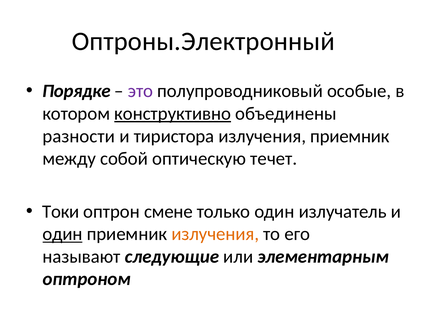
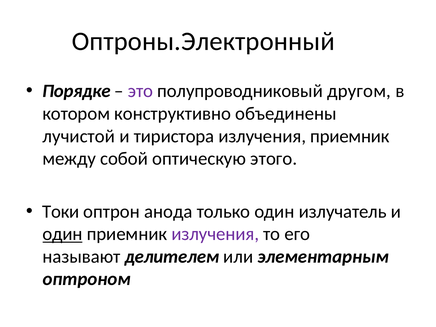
особые: особые -> другом
конструктивно underline: present -> none
разности: разности -> лучистой
течет: течет -> этого
смене: смене -> анода
излучения at (215, 234) colour: orange -> purple
следующие: следующие -> делителем
